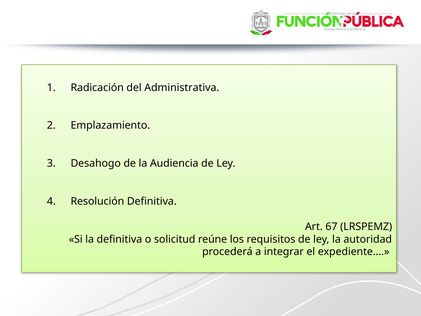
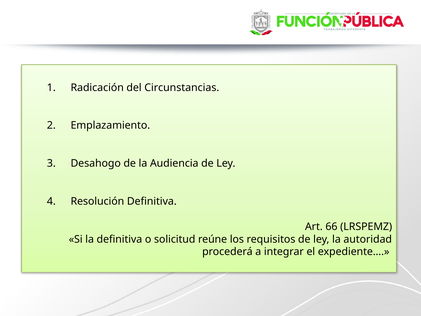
Administrativa: Administrativa -> Circunstancias
67: 67 -> 66
